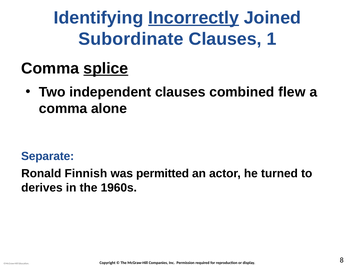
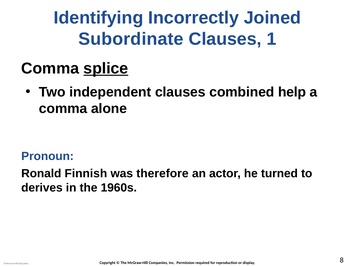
Incorrectly underline: present -> none
flew: flew -> help
Separate: Separate -> Pronoun
permitted: permitted -> therefore
